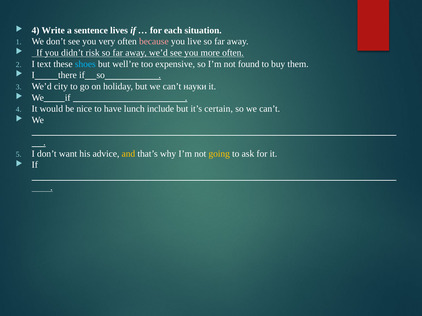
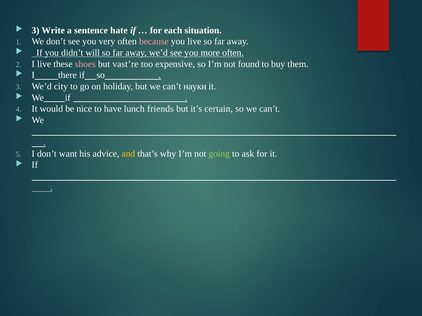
4 at (36, 30): 4 -> 3
lives: lives -> hate
risk: risk -> will
I text: text -> live
shoes colour: light blue -> pink
well’re: well’re -> vast’re
include: include -> friends
going colour: yellow -> light green
